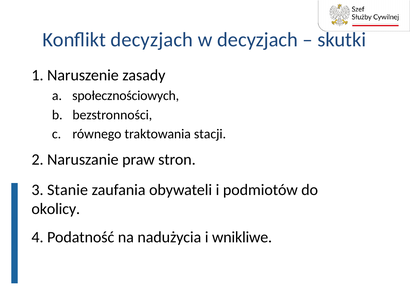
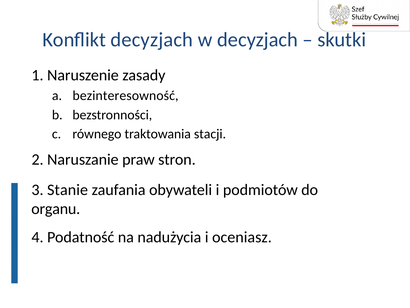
społecznościowych: społecznościowych -> bezinteresowność
okolicy: okolicy -> organu
wnikliwe: wnikliwe -> oceniasz
